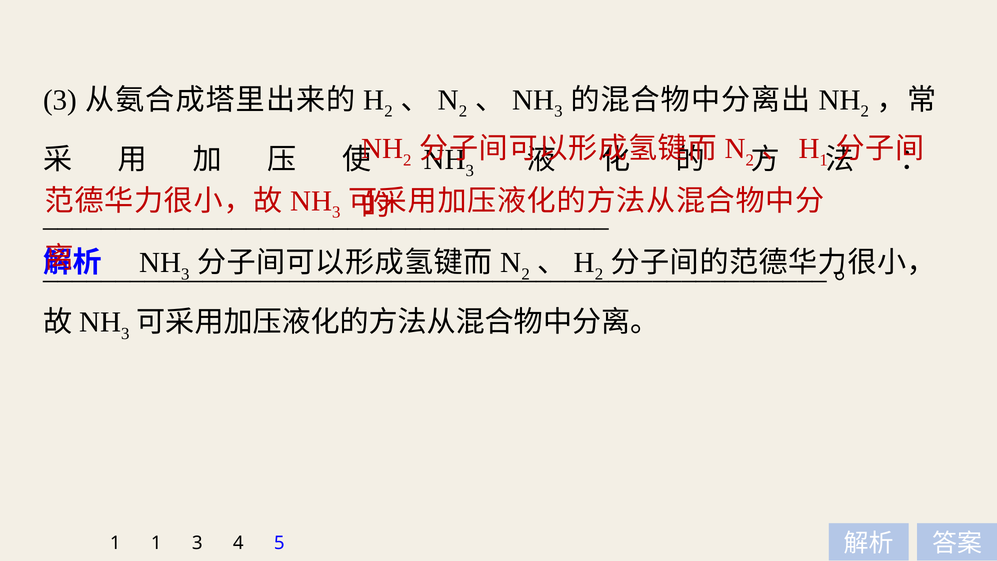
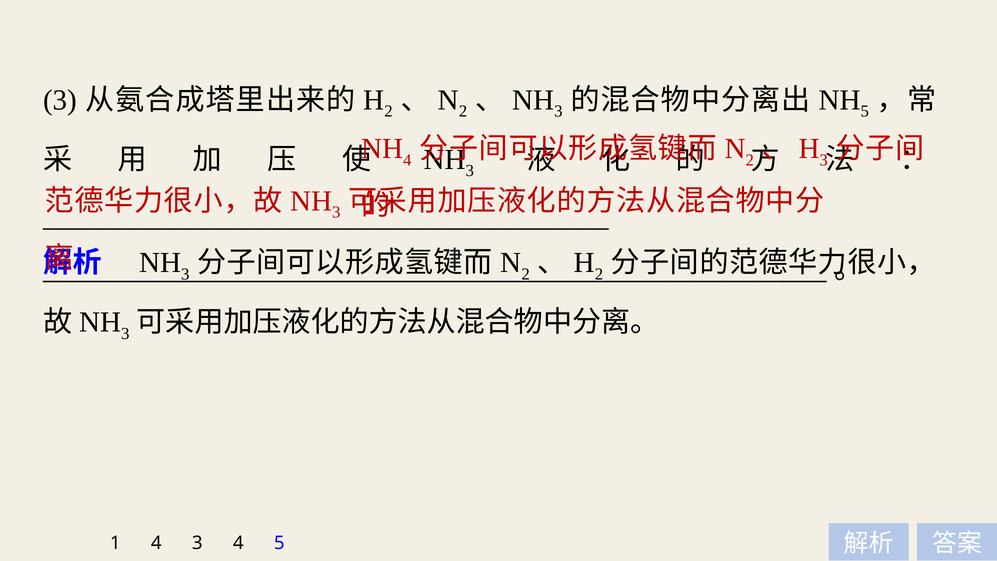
2 at (865, 111): 2 -> 5
2 at (407, 160): 2 -> 4
1 at (824, 160): 1 -> 3
1 1: 1 -> 4
